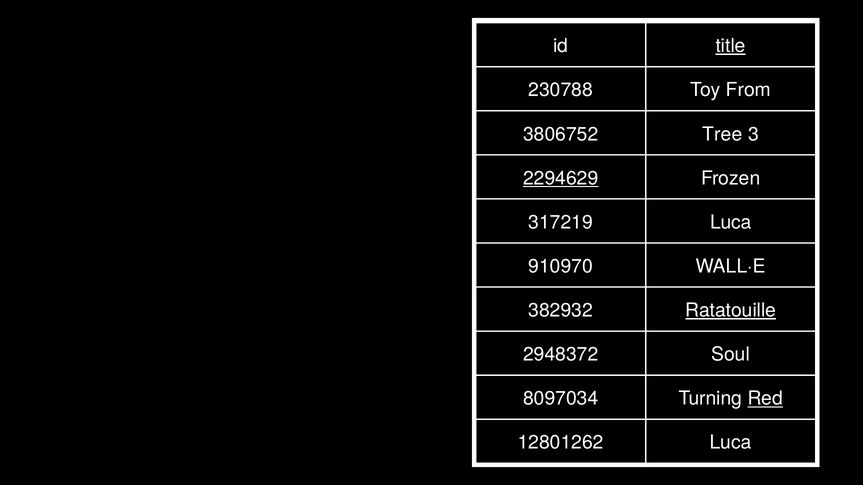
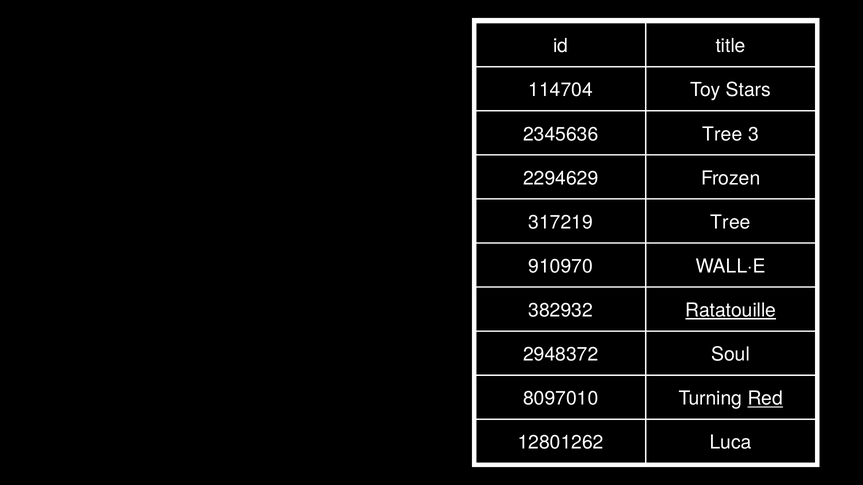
title underline: present -> none
230788: 230788 -> 114704
From: From -> Stars
3806752: 3806752 -> 2345636
2294629 underline: present -> none
Luca at (731, 222): Luca -> Tree
8097034: 8097034 -> 8097010
